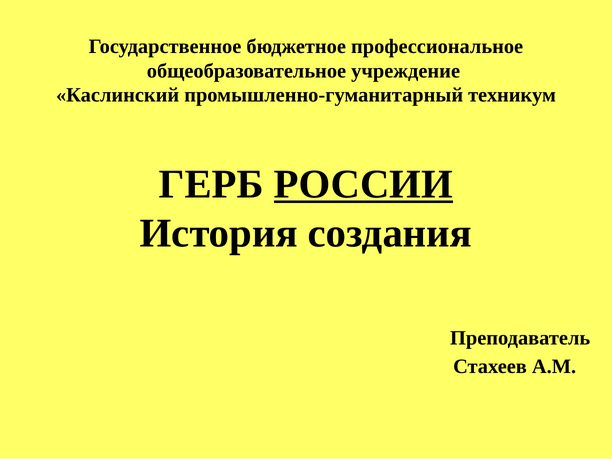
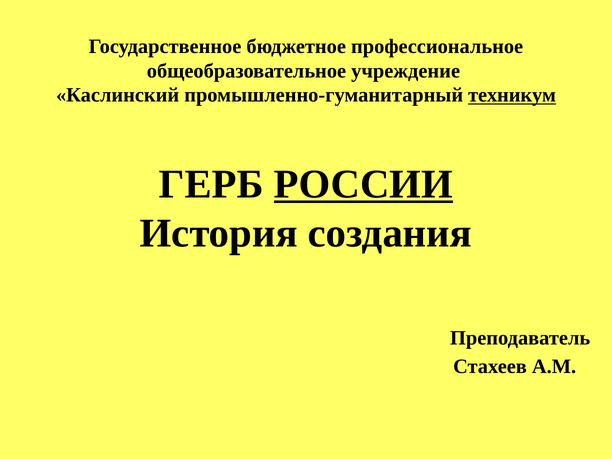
техникум underline: none -> present
